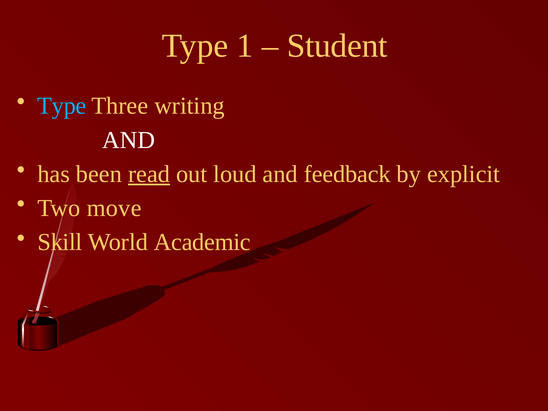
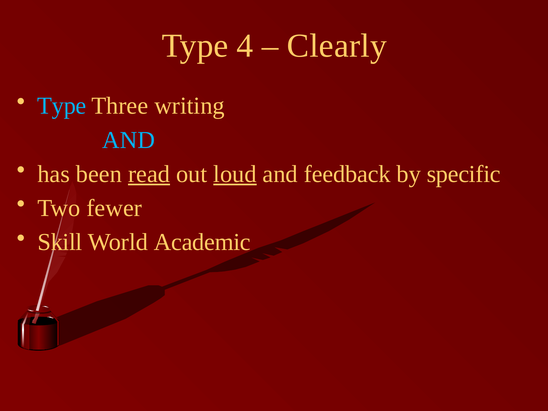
1: 1 -> 4
Student: Student -> Clearly
AND at (129, 140) colour: white -> light blue
loud underline: none -> present
explicit: explicit -> specific
move: move -> fewer
